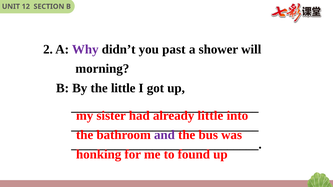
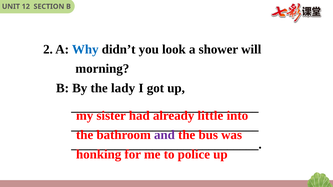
Why colour: purple -> blue
past: past -> look
the little: little -> lady
found: found -> police
